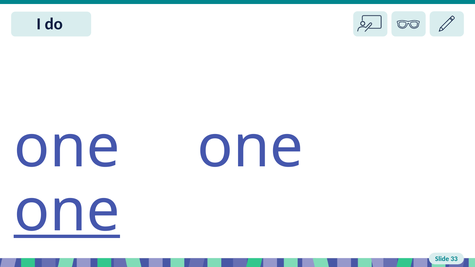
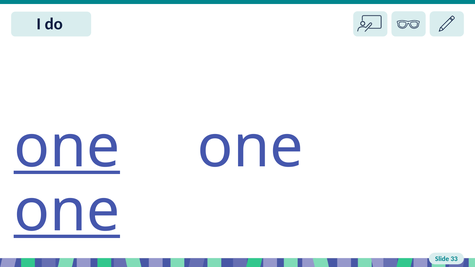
one at (67, 147) underline: none -> present
